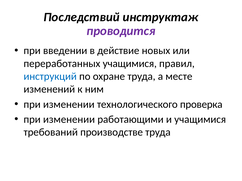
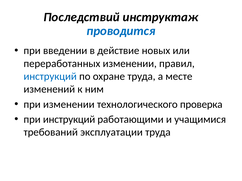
проводится colour: purple -> blue
переработанных учащимися: учащимися -> изменении
изменении at (69, 120): изменении -> инструкций
производстве: производстве -> эксплуатации
